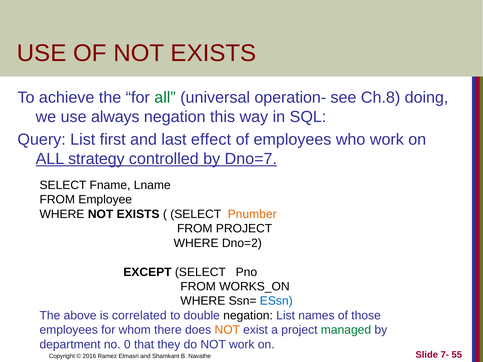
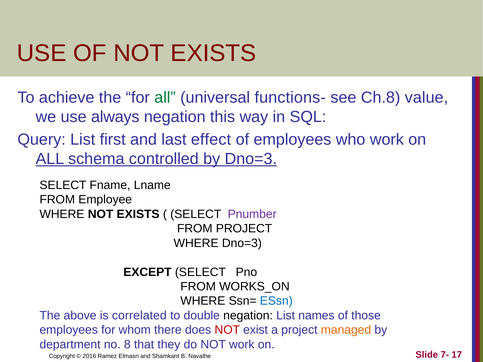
operation-: operation- -> functions-
doing: doing -> value
strategy: strategy -> schema
by Dno=7: Dno=7 -> Dno=3
Pnumber colour: orange -> purple
WHERE Dno=2: Dno=2 -> Dno=3
NOT at (227, 330) colour: orange -> red
managed colour: green -> orange
0: 0 -> 8
55: 55 -> 17
